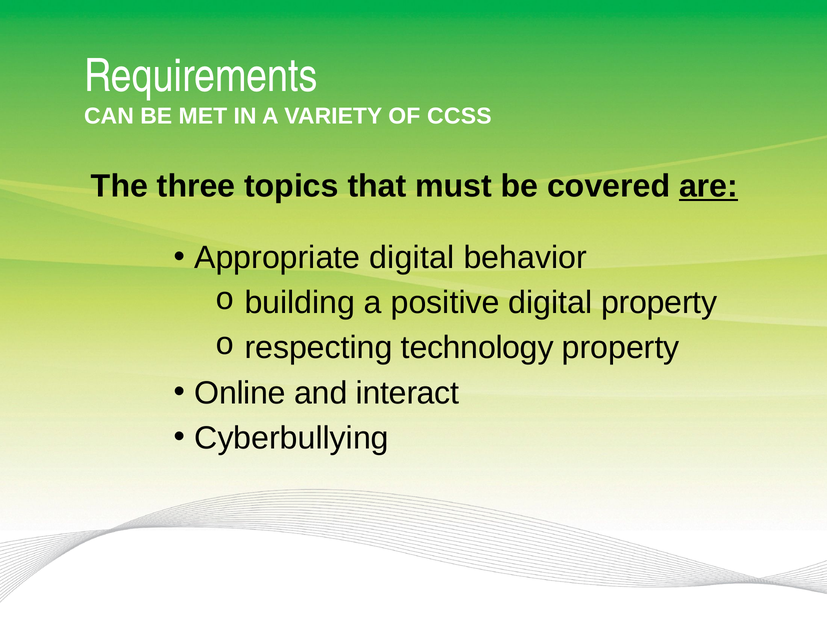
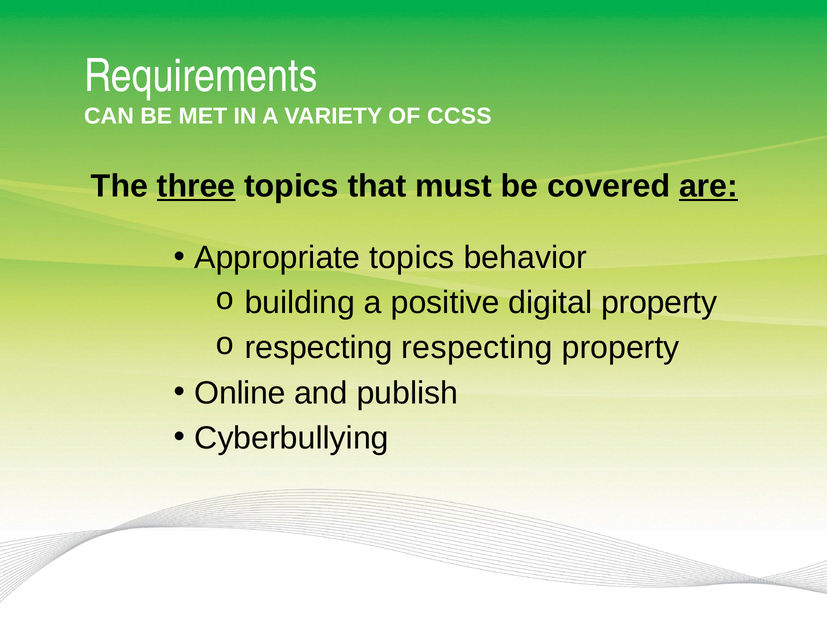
three underline: none -> present
Appropriate digital: digital -> topics
respecting technology: technology -> respecting
interact: interact -> publish
